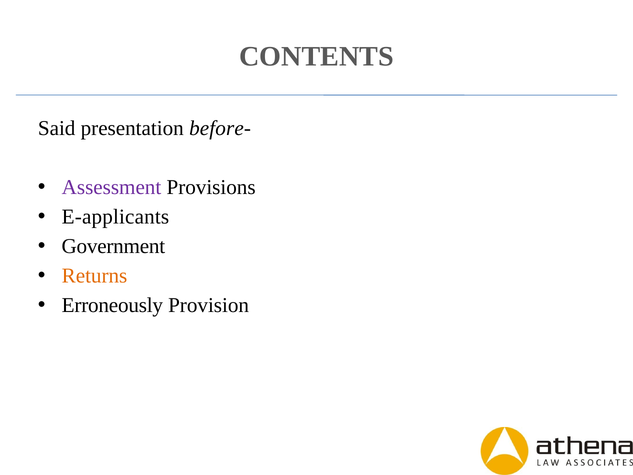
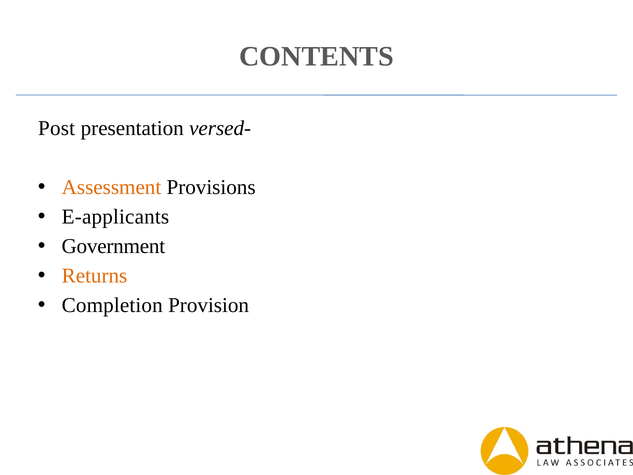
Said: Said -> Post
before-: before- -> versed-
Assessment colour: purple -> orange
Erroneously: Erroneously -> Completion
